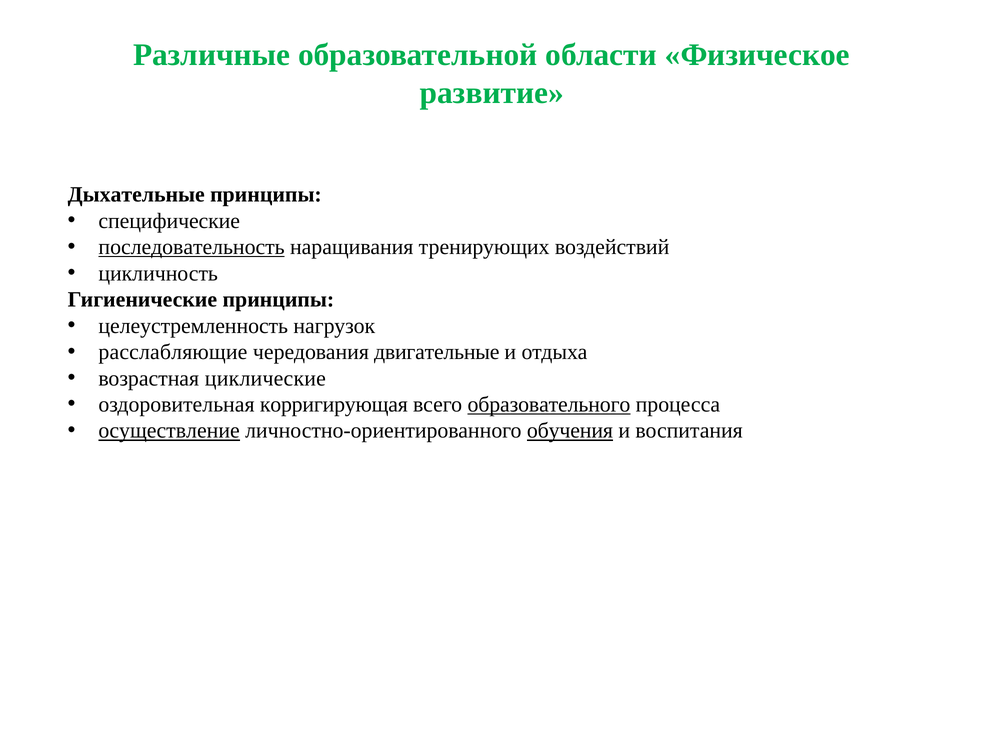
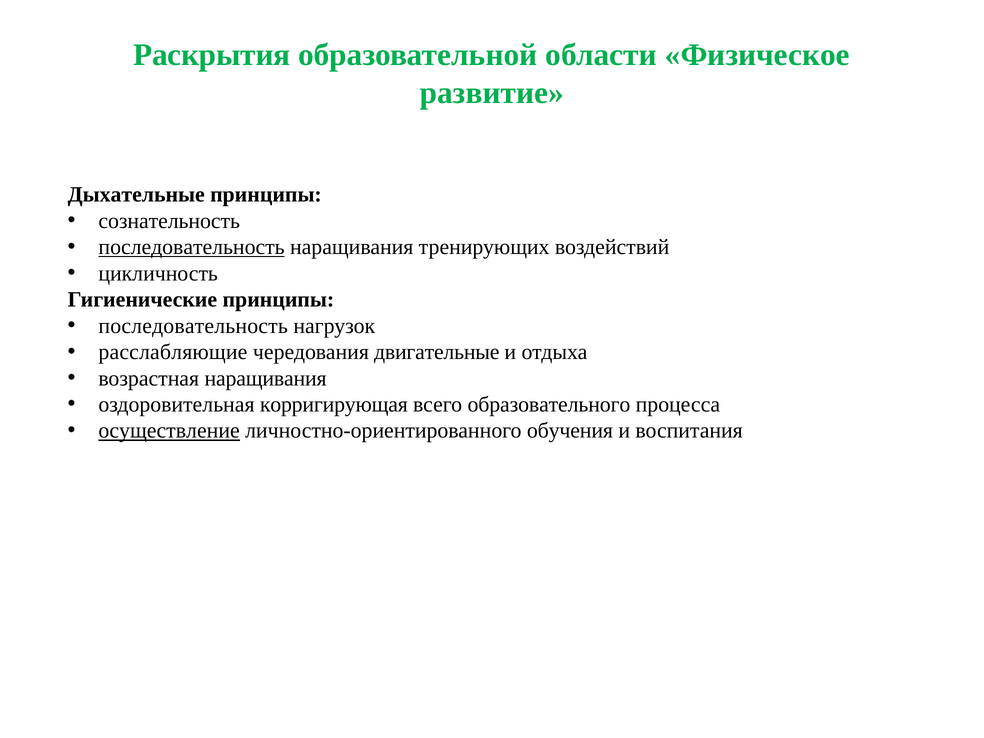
Различные: Различные -> Раскрытия
специфические: специфические -> сознательность
целеустремленность at (193, 326): целеустремленность -> последовательность
возрастная циклические: циклические -> наращивания
образовательного underline: present -> none
обучения underline: present -> none
